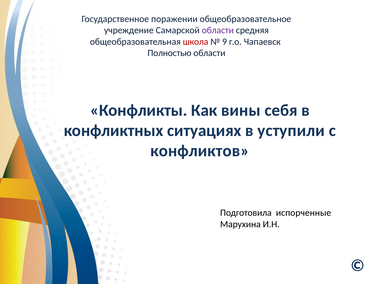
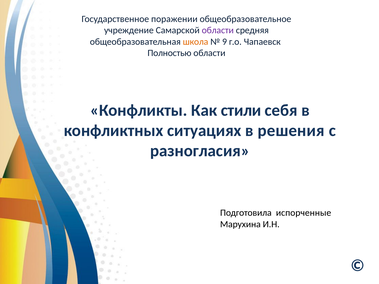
школа colour: red -> orange
вины: вины -> стили
уступили: уступили -> решения
конфликтов: конфликтов -> разногласия
